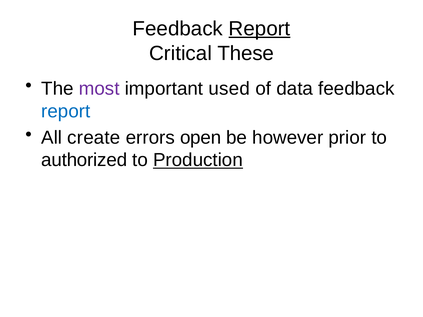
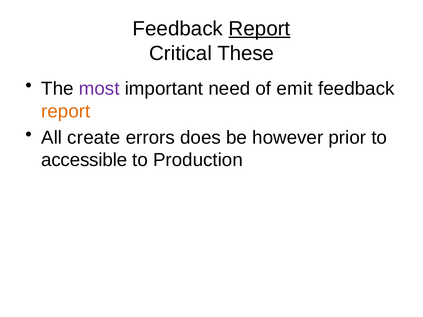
used: used -> need
data: data -> emit
report at (66, 111) colour: blue -> orange
open: open -> does
authorized: authorized -> accessible
Production underline: present -> none
